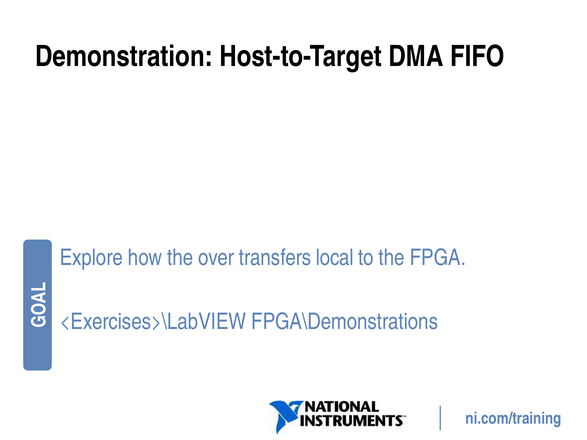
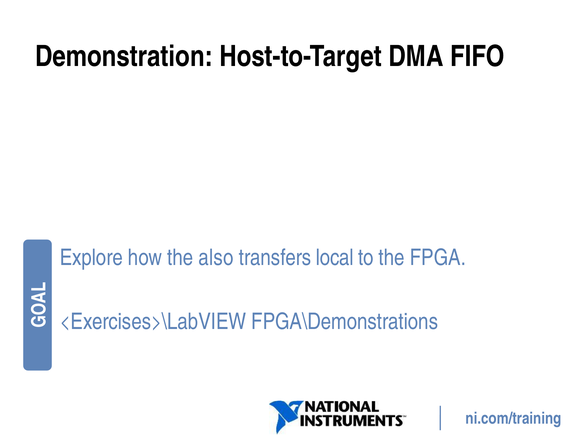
over: over -> also
